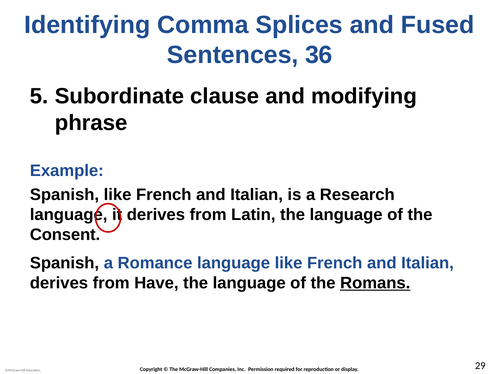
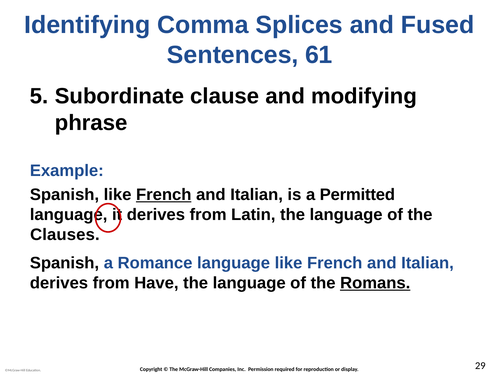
36: 36 -> 61
French at (164, 195) underline: none -> present
Research: Research -> Permitted
Consent: Consent -> Clauses
